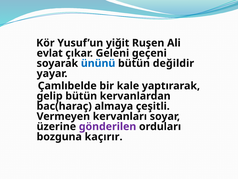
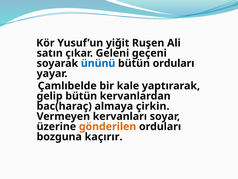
evlat: evlat -> satın
bütün değildir: değildir -> orduları
çeşitli: çeşitli -> çirkin
gönderilen colour: purple -> orange
